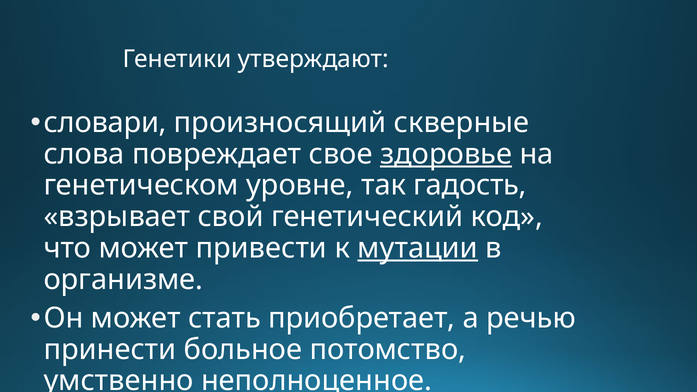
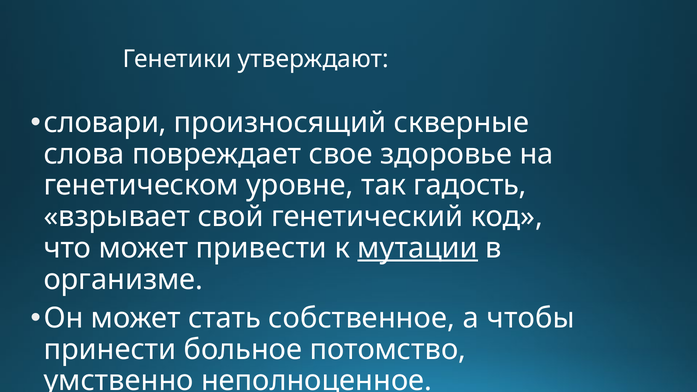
здоровье underline: present -> none
приобретает: приобретает -> собственное
речью: речью -> чтобы
